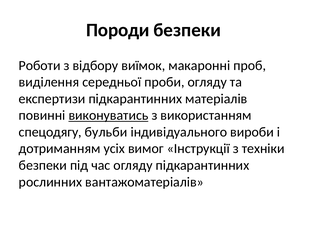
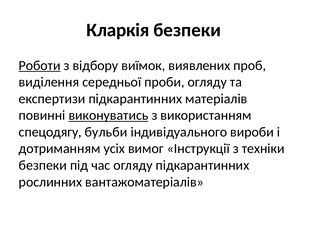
Породи: Породи -> Кларкія
Роботи underline: none -> present
макаронні: макаронні -> виявлених
